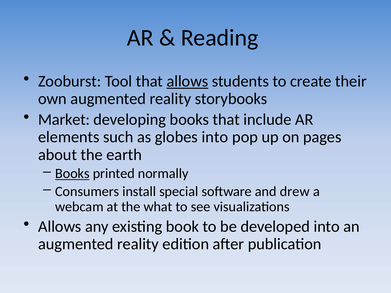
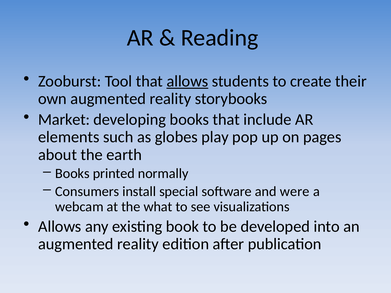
globes into: into -> play
Books at (72, 174) underline: present -> none
drew: drew -> were
